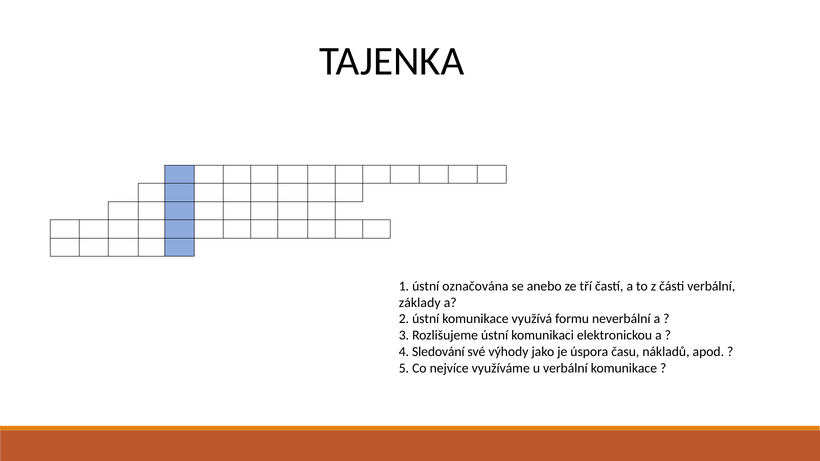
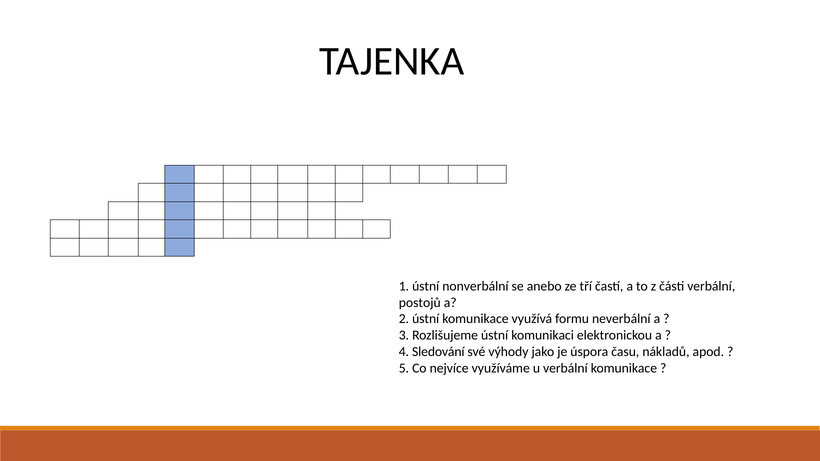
označována: označována -> nonverbální
základy: základy -> postojů
